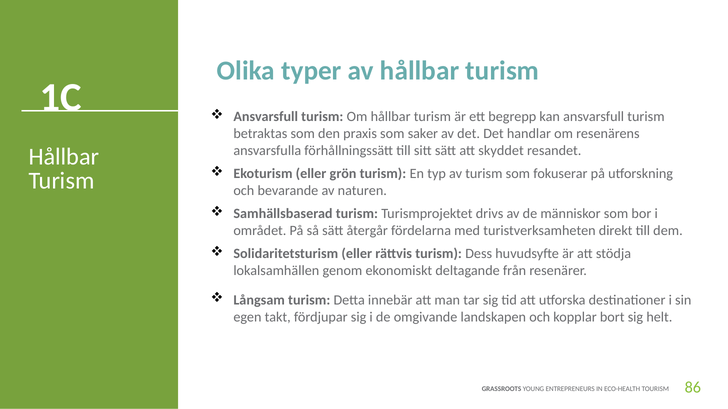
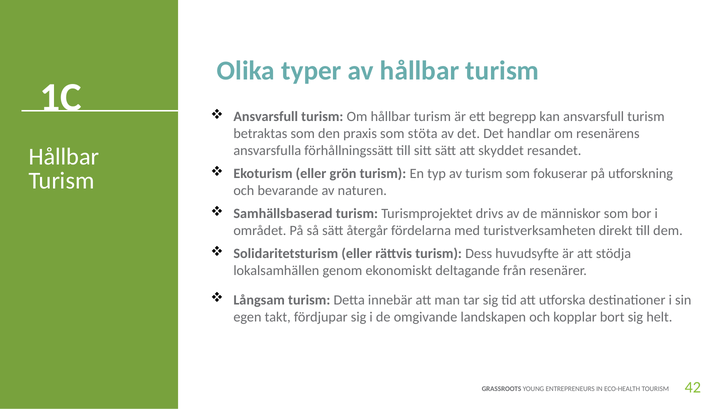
saker: saker -> stöta
86: 86 -> 42
